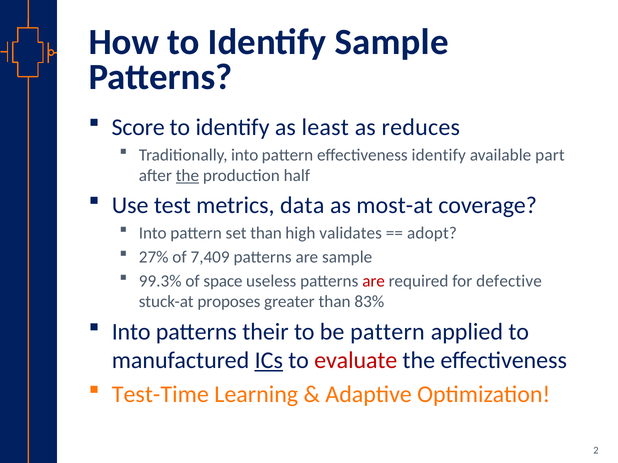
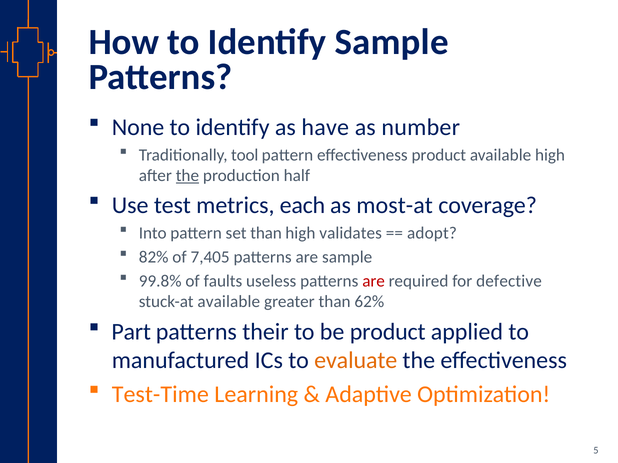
Score: Score -> None
least: least -> have
reduces: reduces -> number
Traditionally into: into -> tool
effectiveness identify: identify -> product
available part: part -> high
data: data -> each
27%: 27% -> 82%
7,409: 7,409 -> 7,405
99.3%: 99.3% -> 99.8%
space: space -> faults
stuck-at proposes: proposes -> available
83%: 83% -> 62%
Into at (131, 332): Into -> Part
be pattern: pattern -> product
ICs underline: present -> none
evaluate colour: red -> orange
2: 2 -> 5
